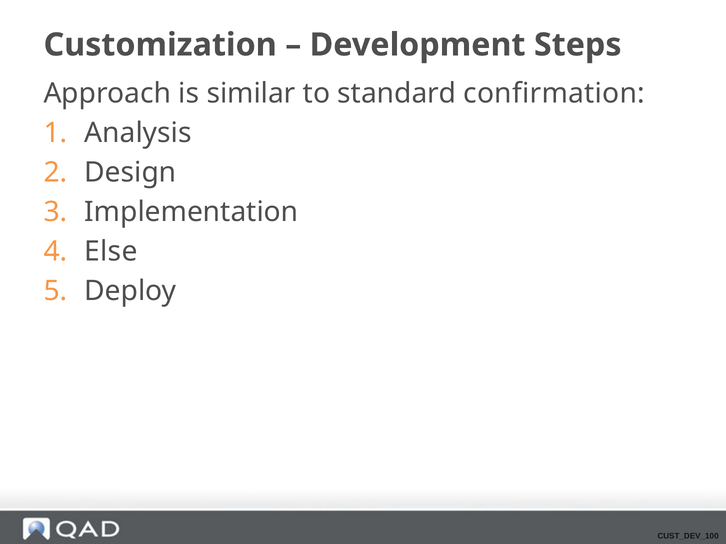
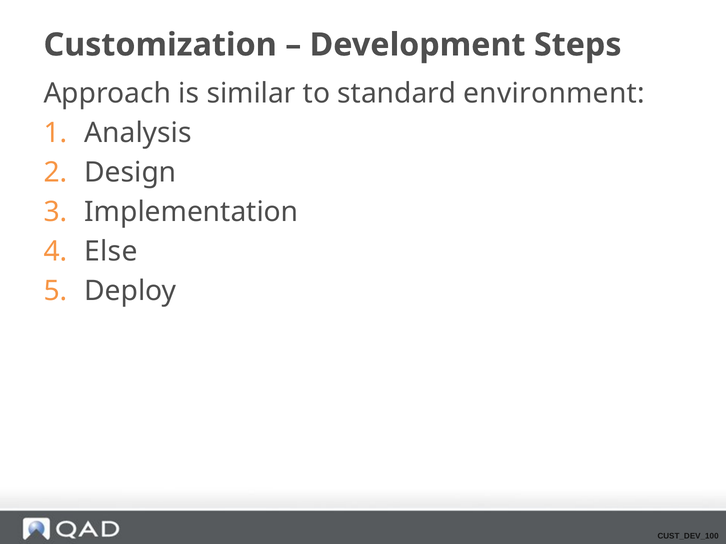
confirmation: confirmation -> environment
